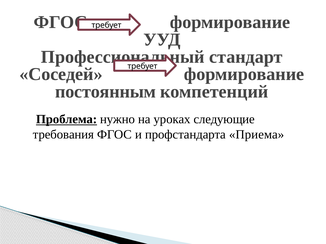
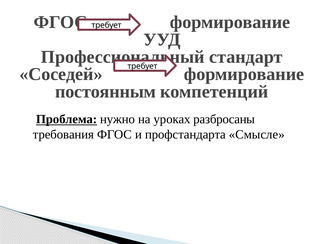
следующие: следующие -> разбросаны
Приема: Приема -> Смысле
